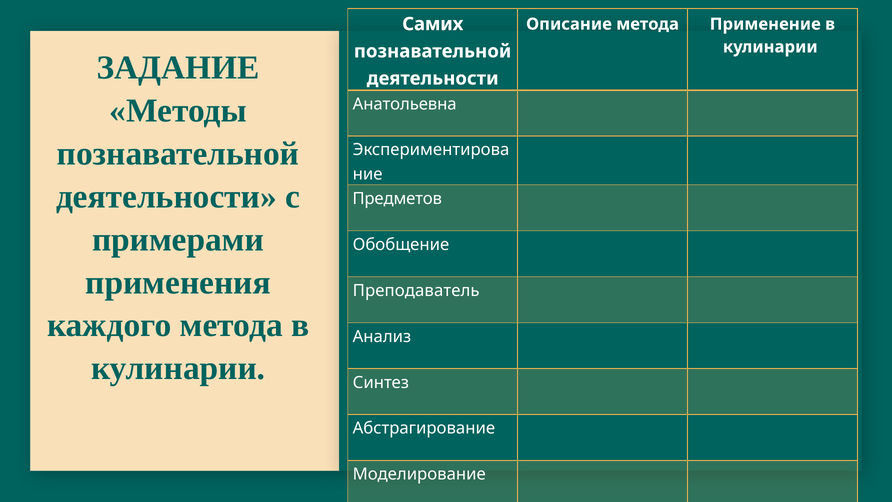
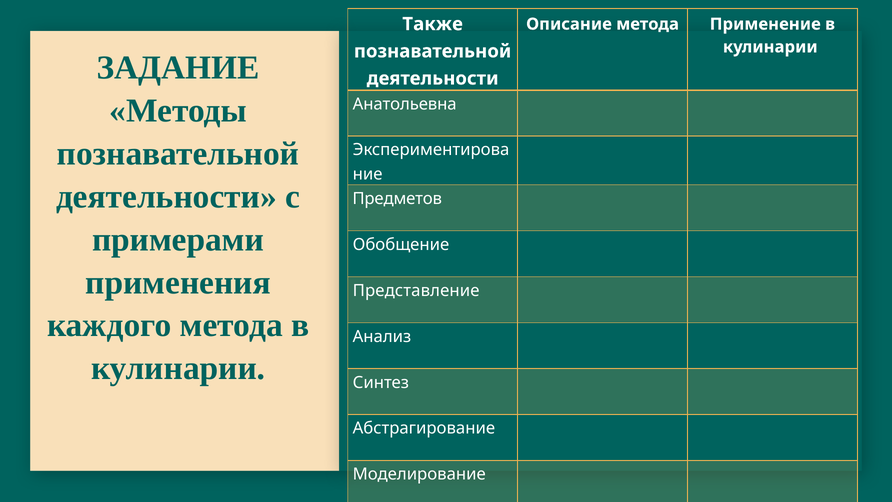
Самих: Самих -> Также
Преподаватель: Преподаватель -> Представление
